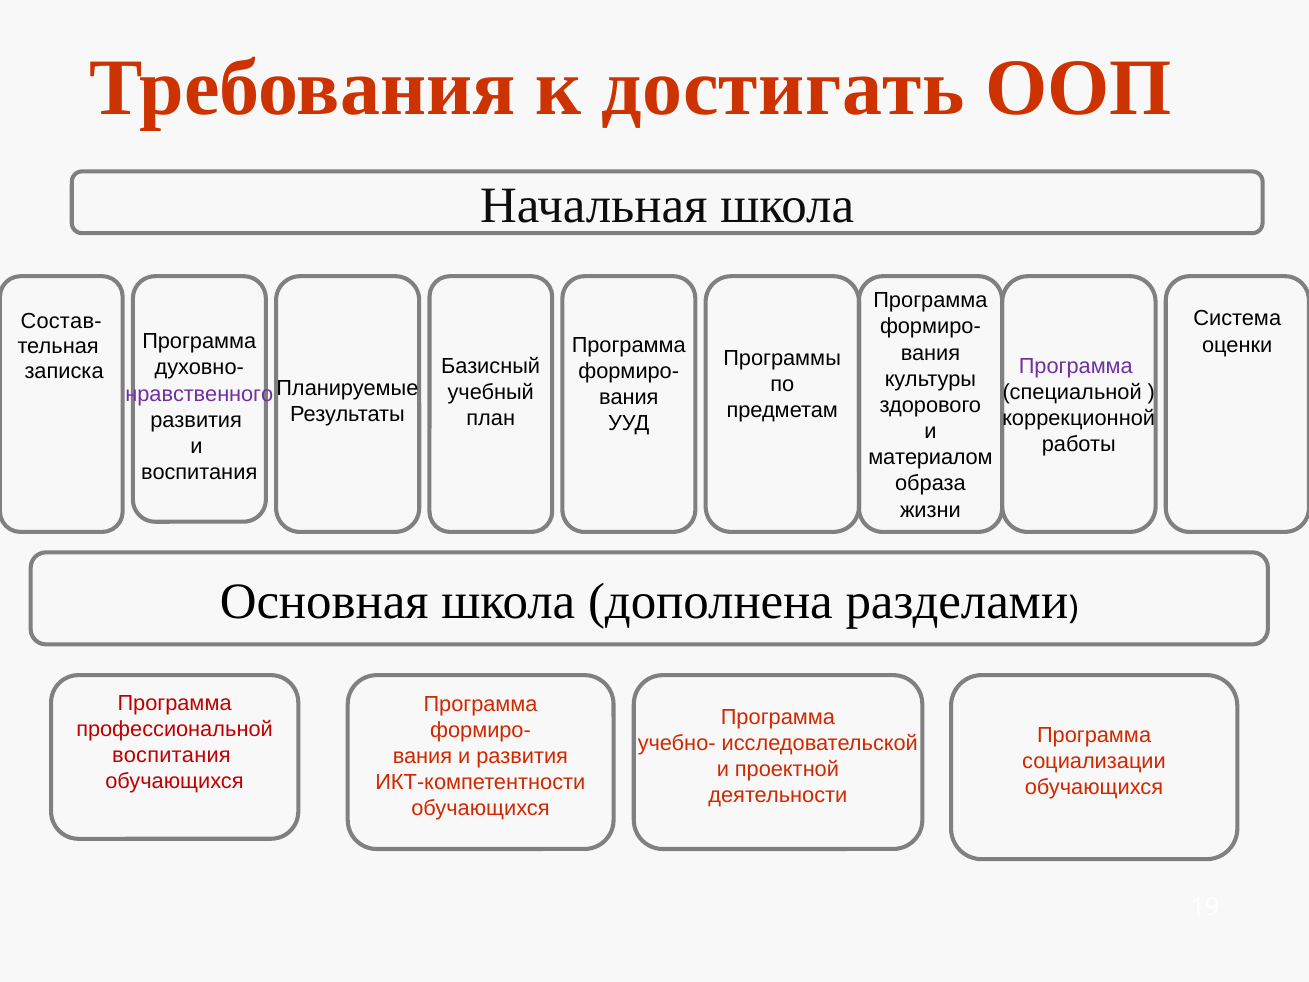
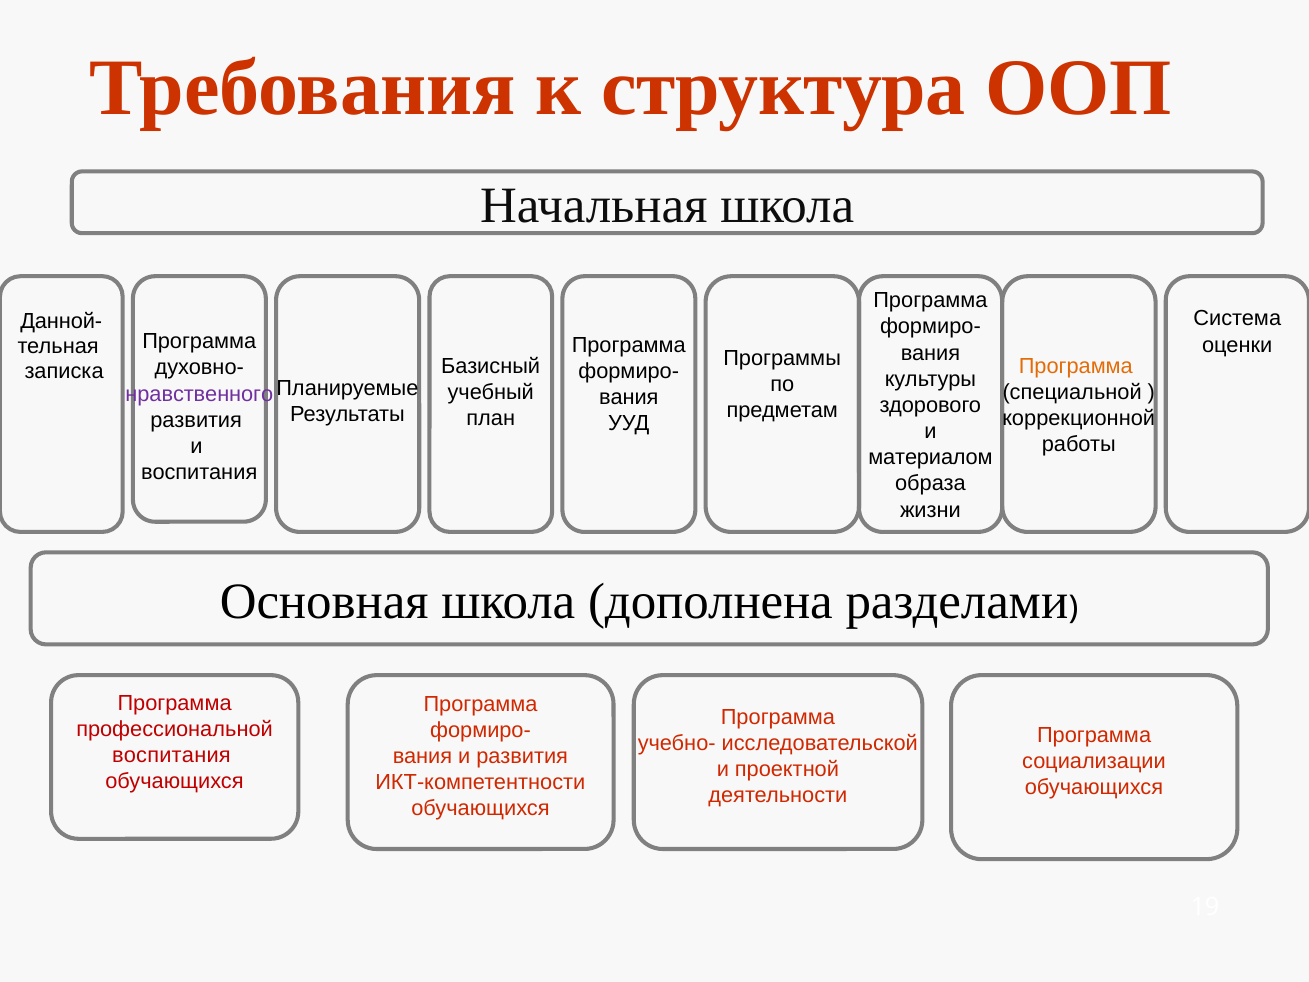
достигать: достигать -> структура
Состав-: Состав- -> Данной-
Программа at (1076, 366) colour: purple -> orange
